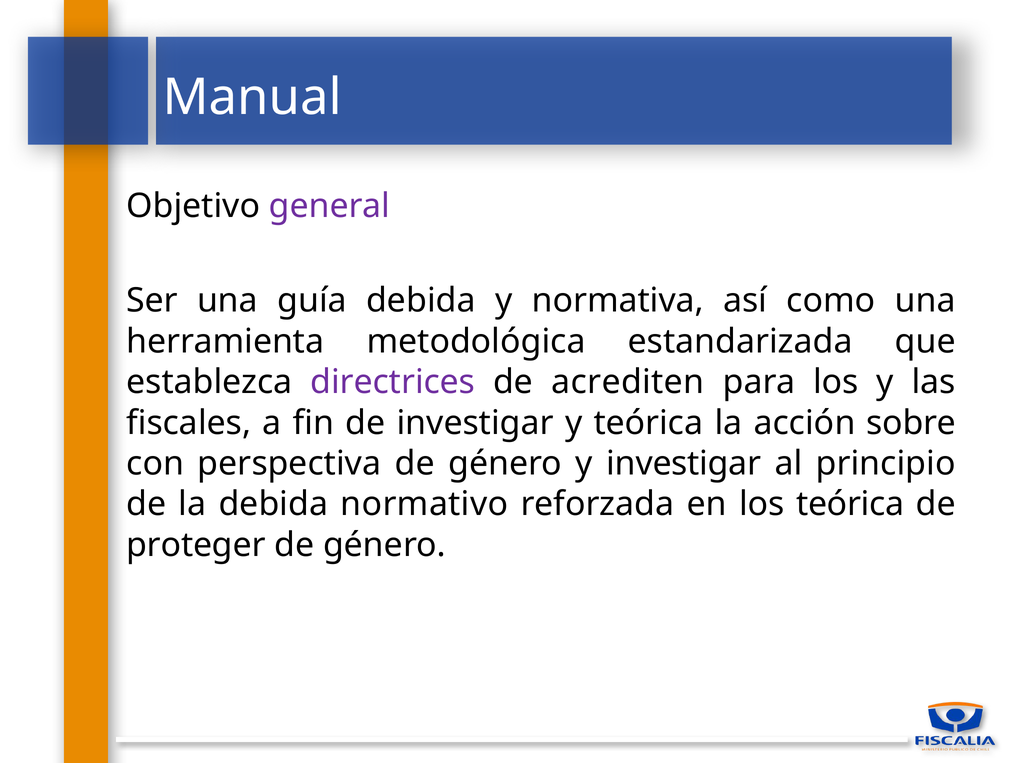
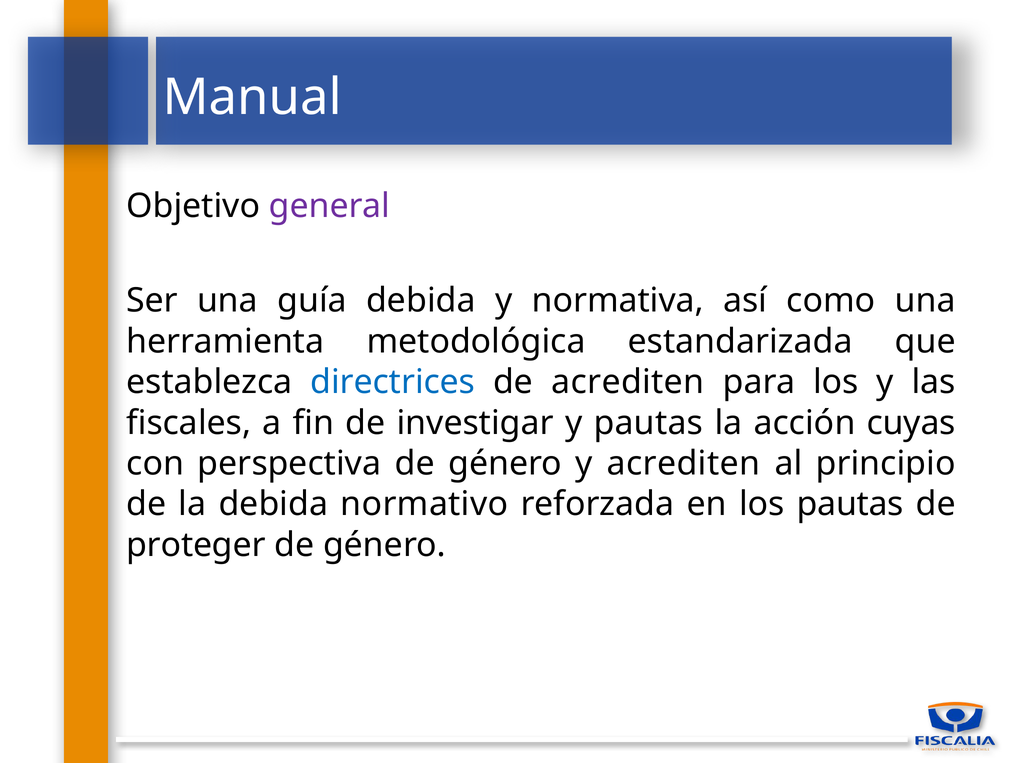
directrices colour: purple -> blue
y teórica: teórica -> pautas
sobre: sobre -> cuyas
y investigar: investigar -> acrediten
los teórica: teórica -> pautas
